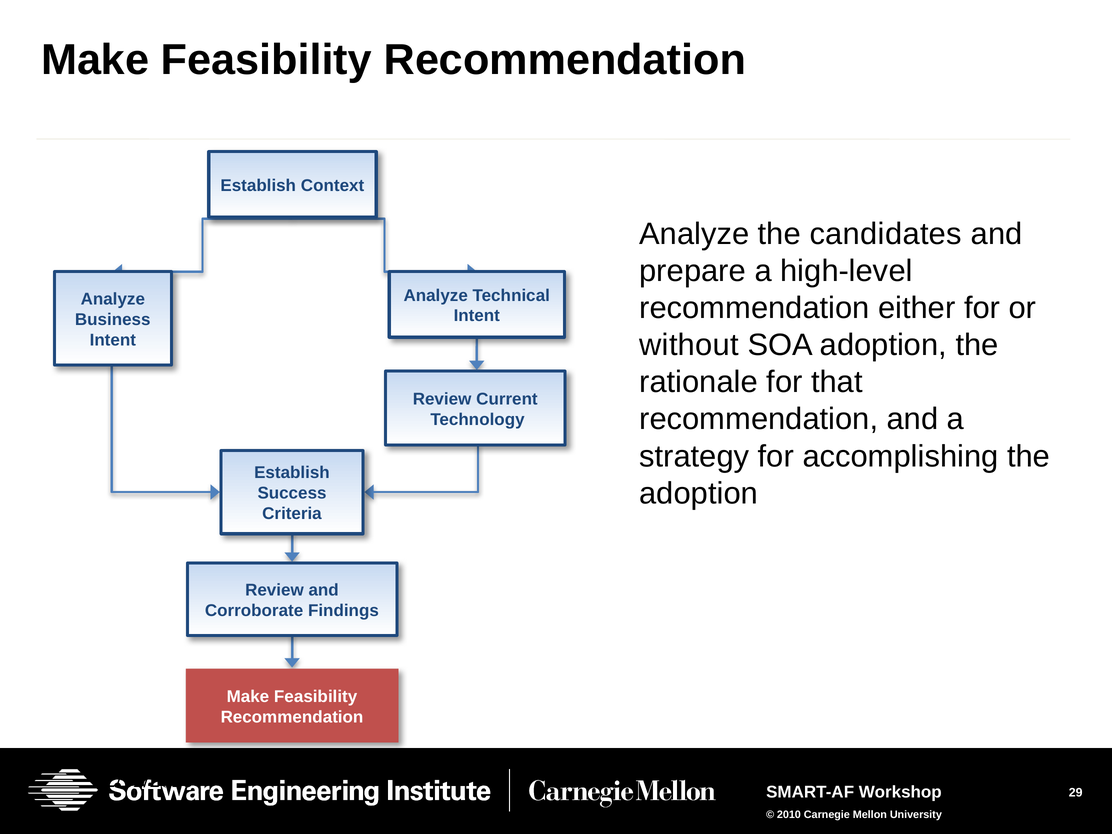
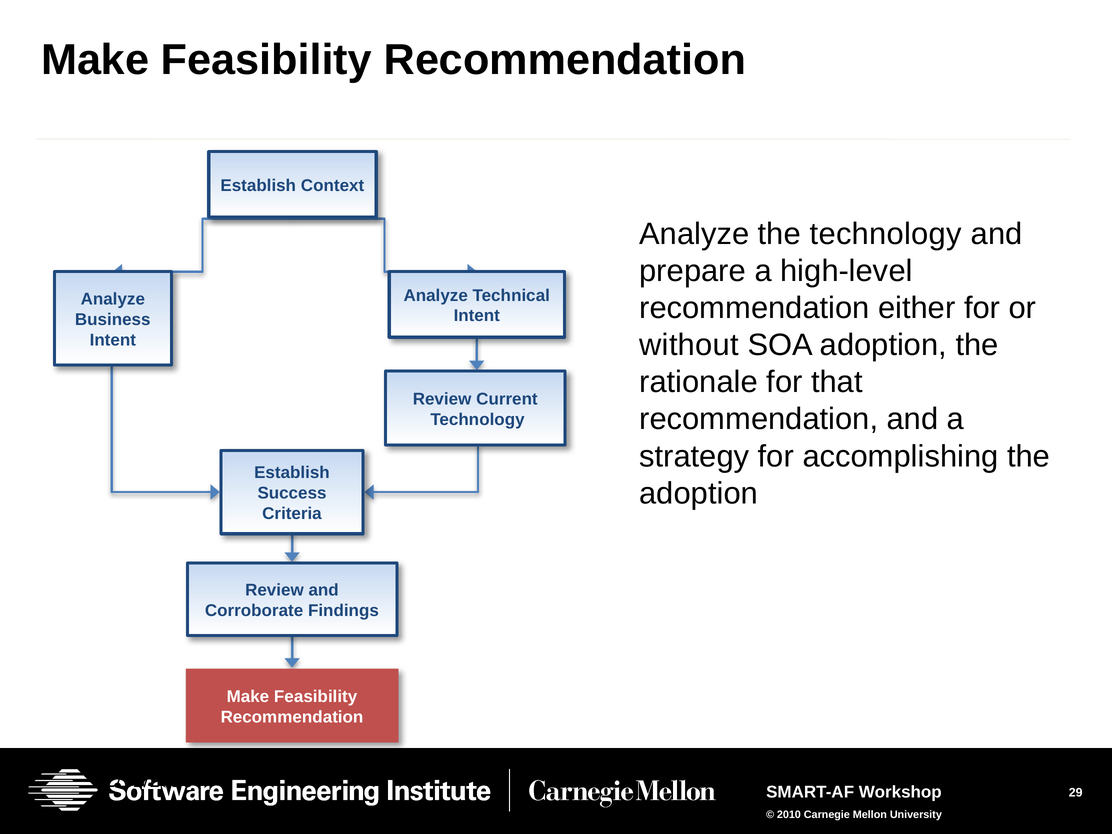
the candidates: candidates -> technology
